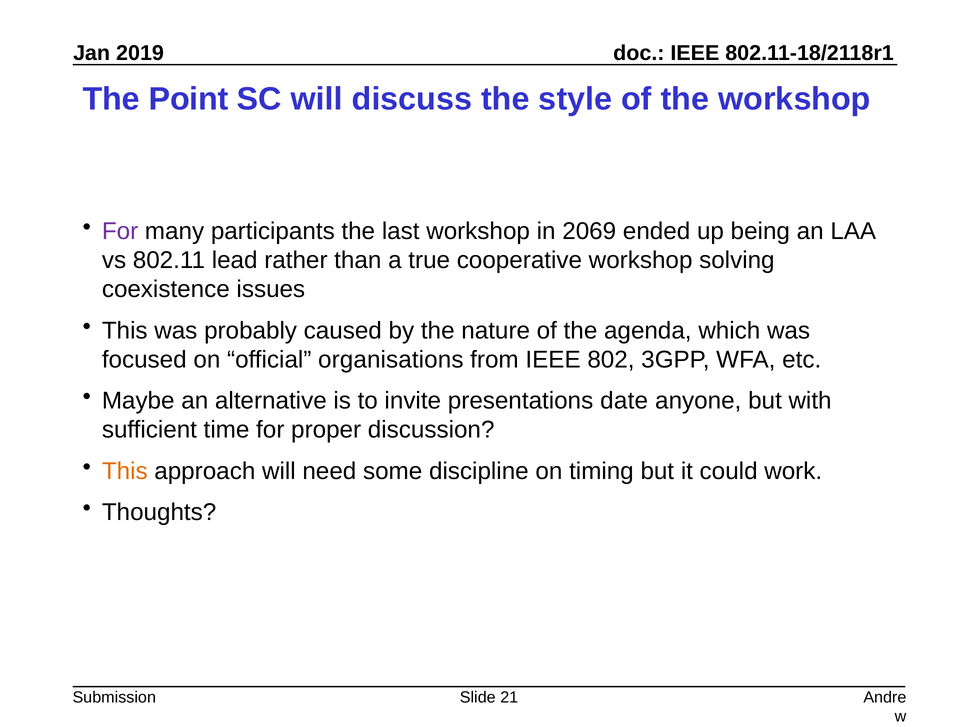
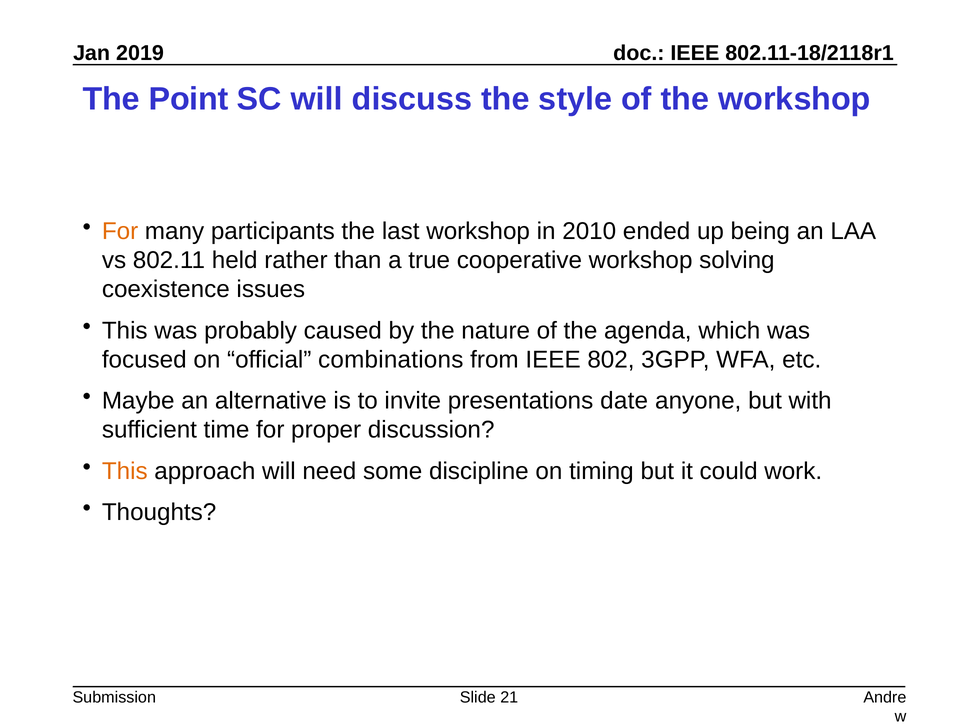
For at (120, 231) colour: purple -> orange
2069: 2069 -> 2010
lead: lead -> held
organisations: organisations -> combinations
